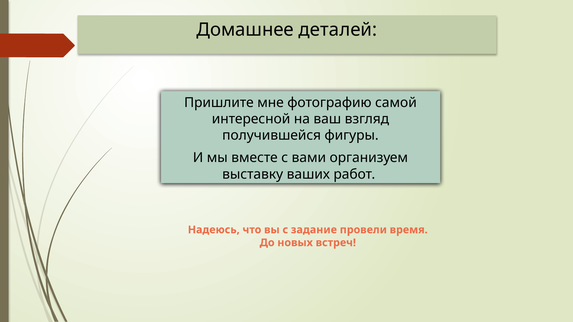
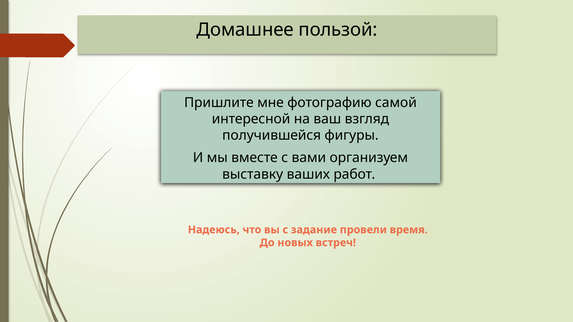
деталей: деталей -> пользой
